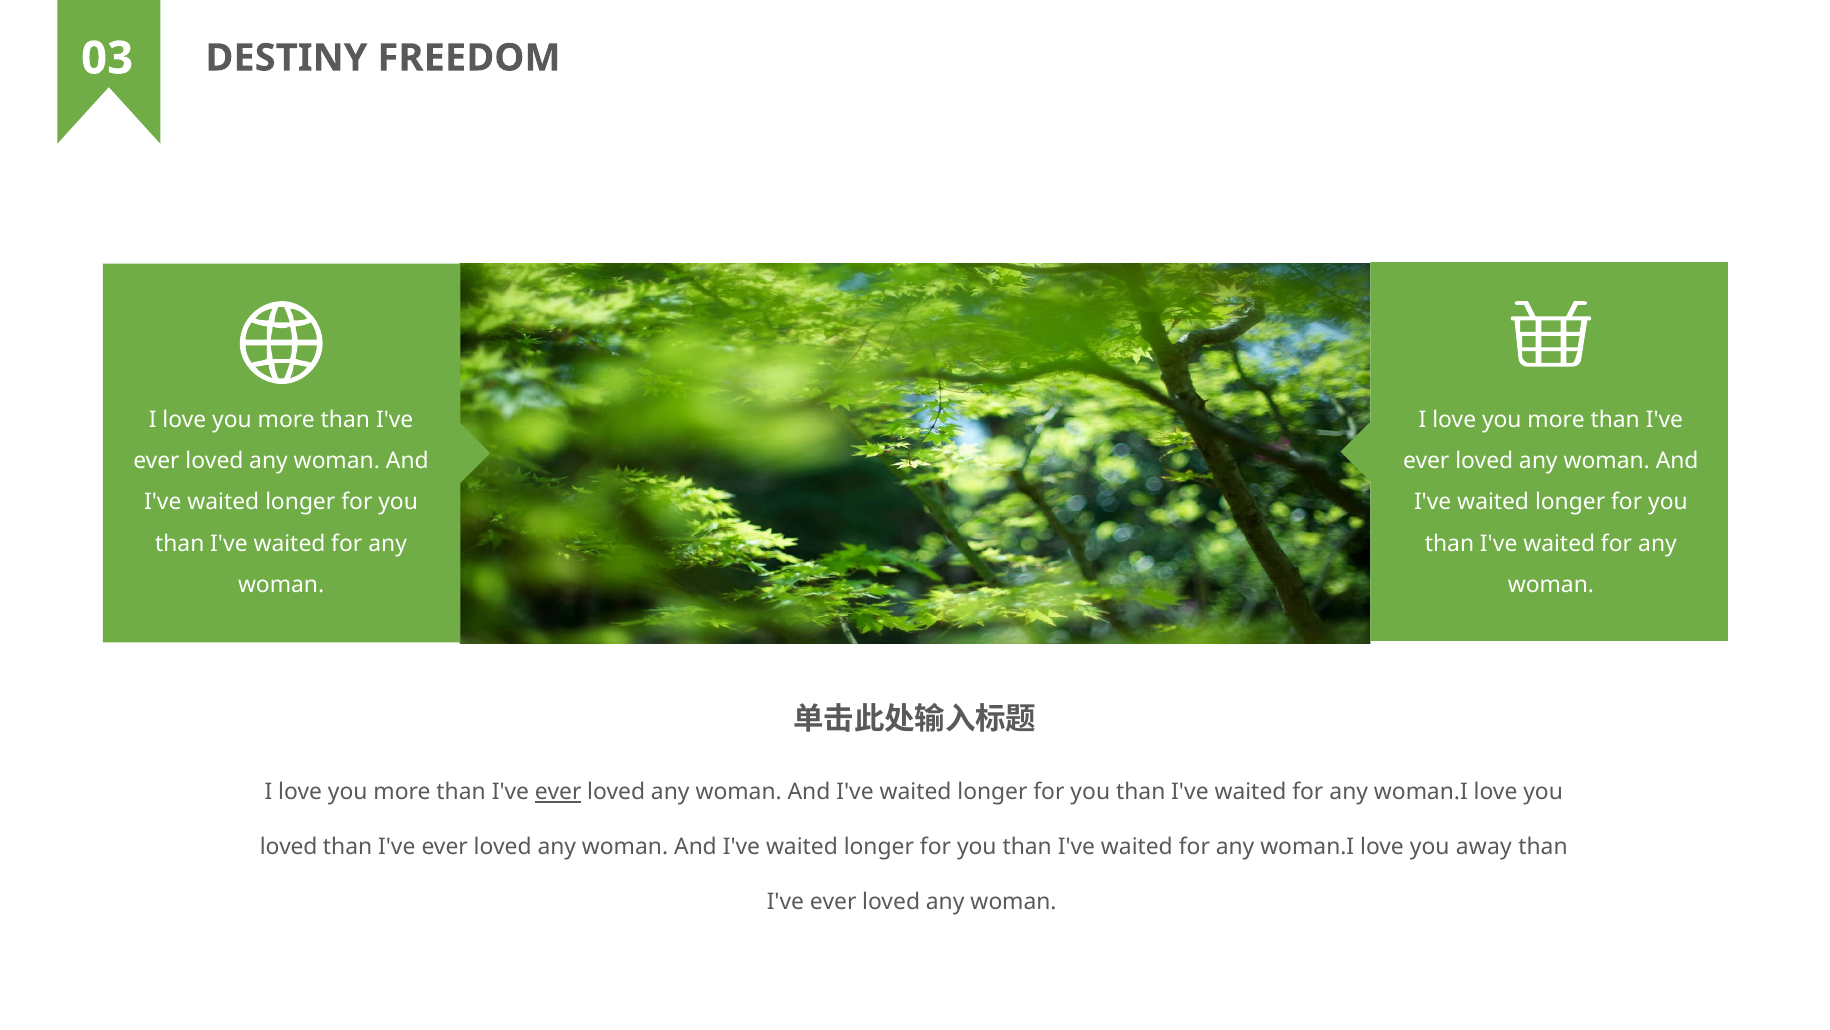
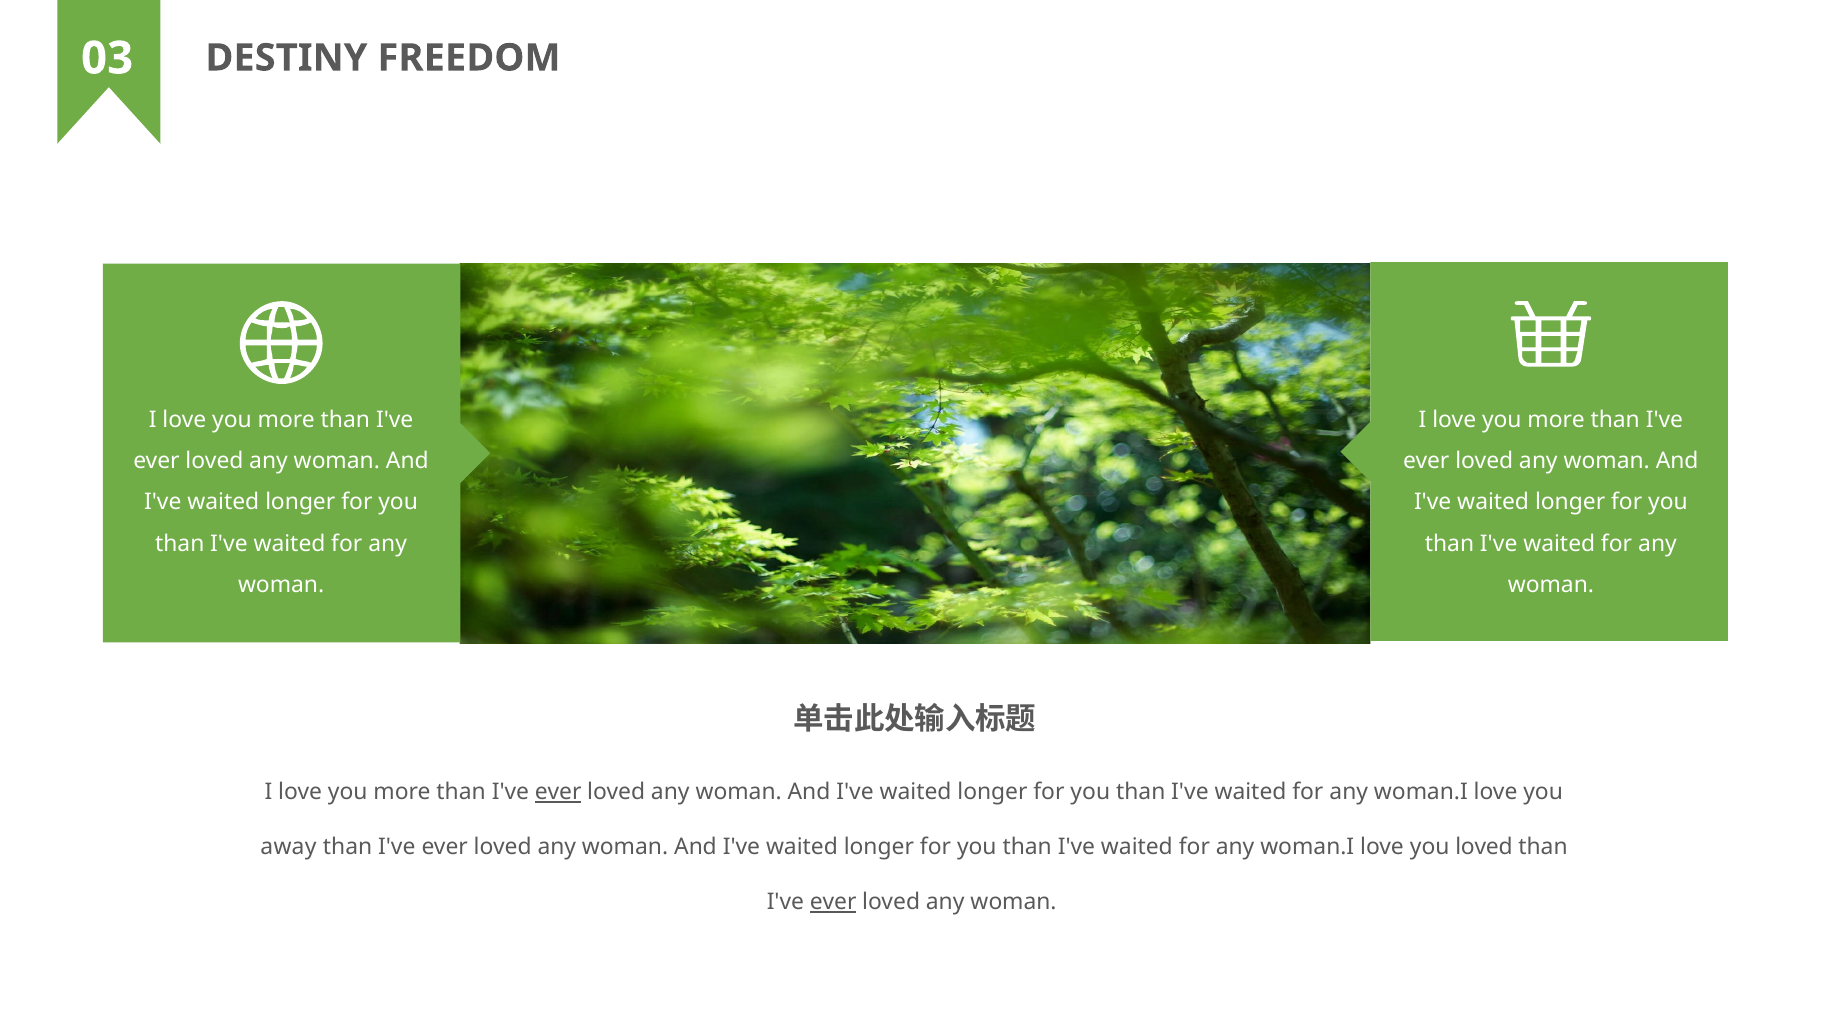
loved at (289, 847): loved -> away
you away: away -> loved
ever at (833, 901) underline: none -> present
